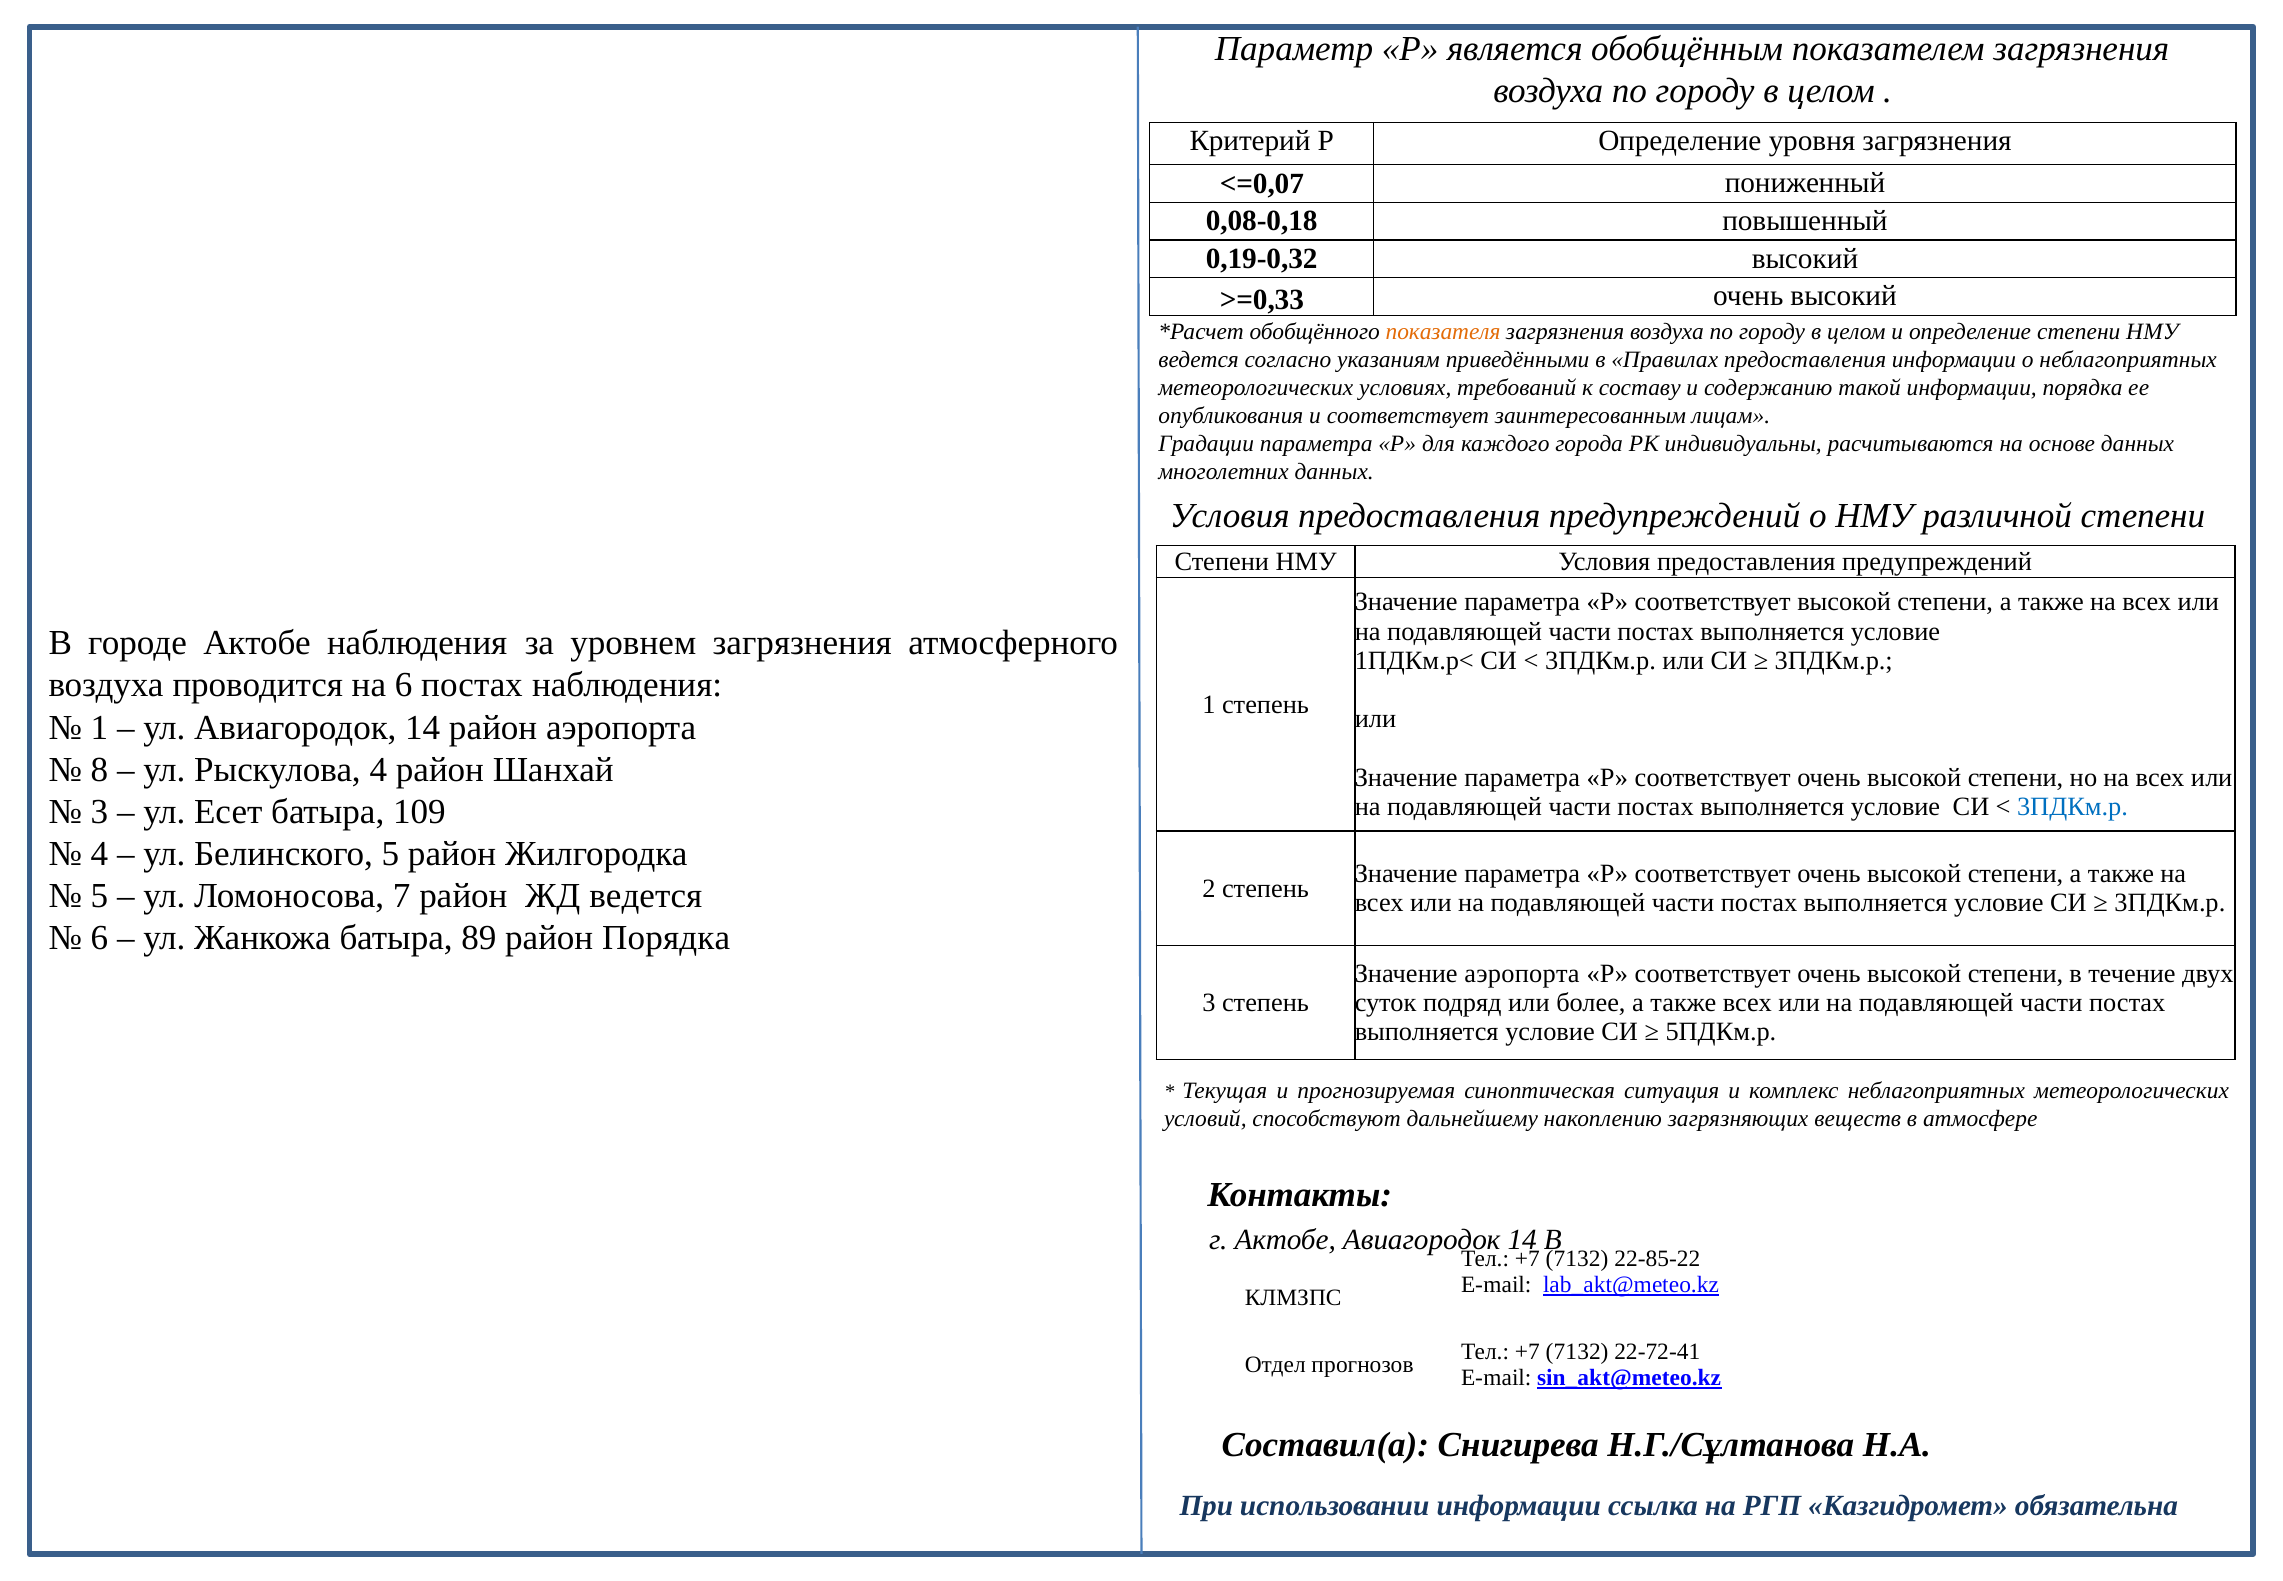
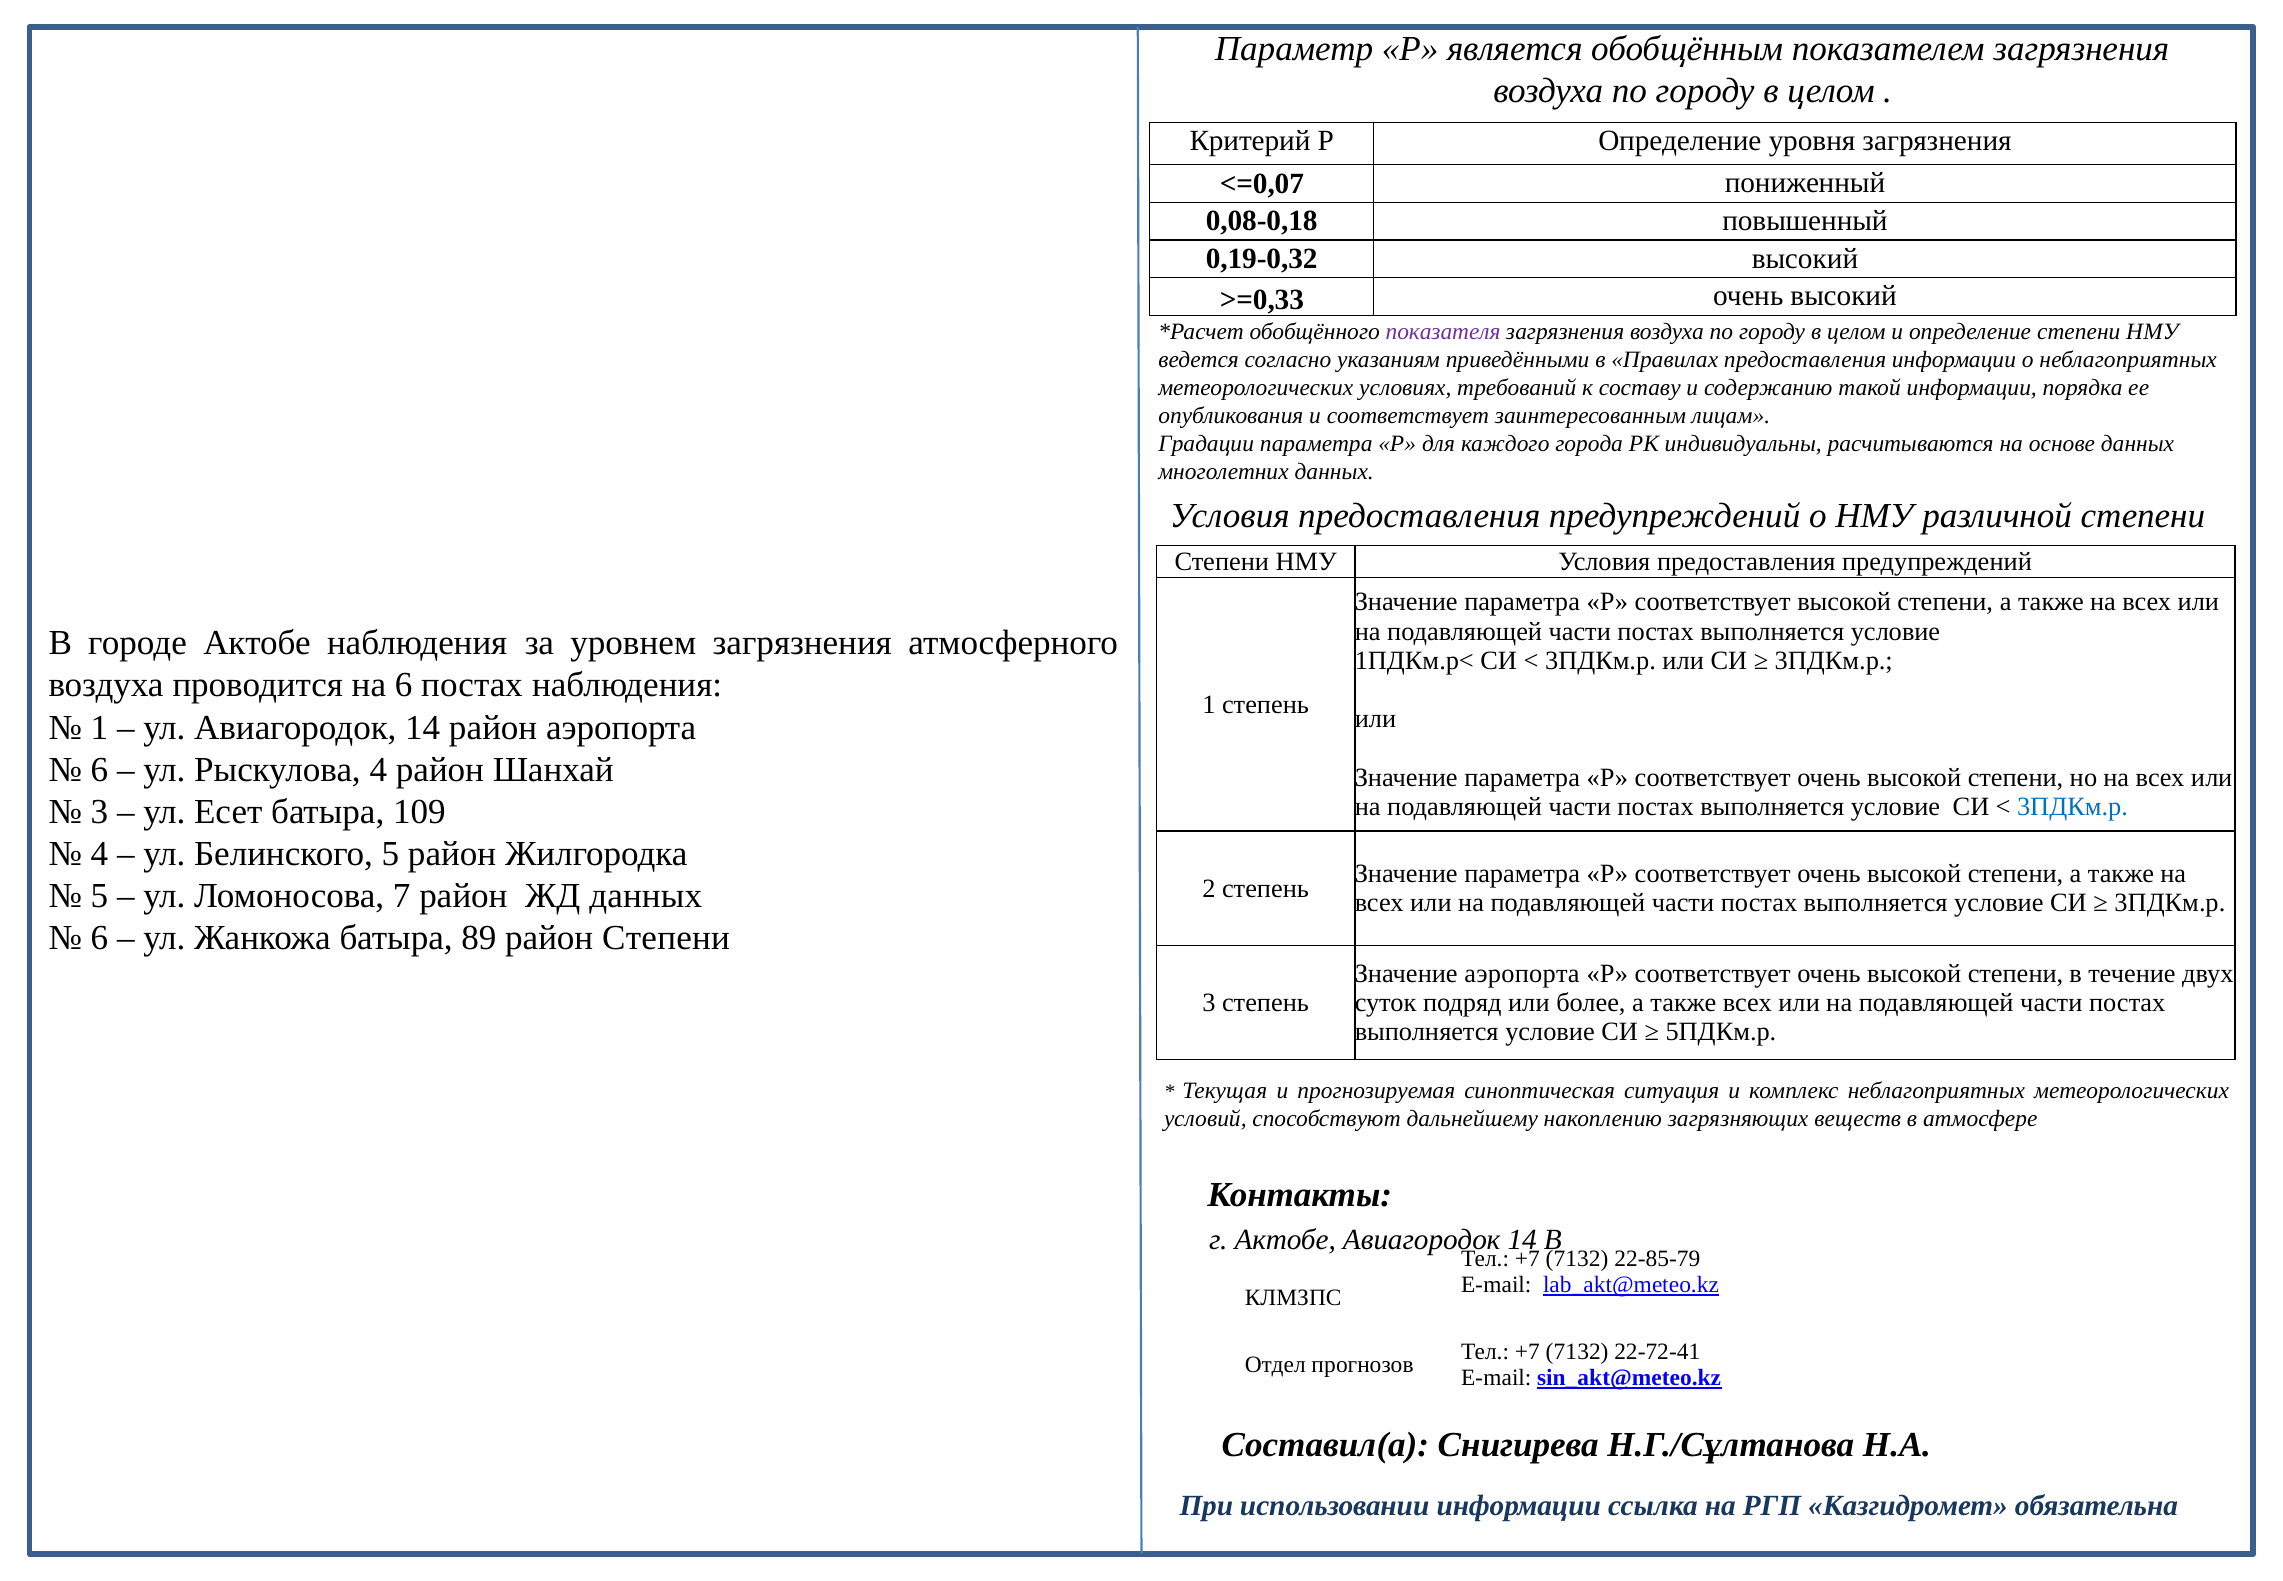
показателя colour: orange -> purple
8 at (99, 769): 8 -> 6
ЖД ведется: ведется -> данных
район Порядка: Порядка -> Степени
22-85-22: 22-85-22 -> 22-85-79
